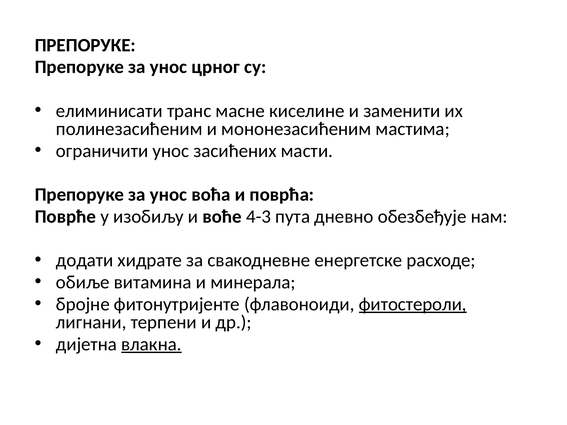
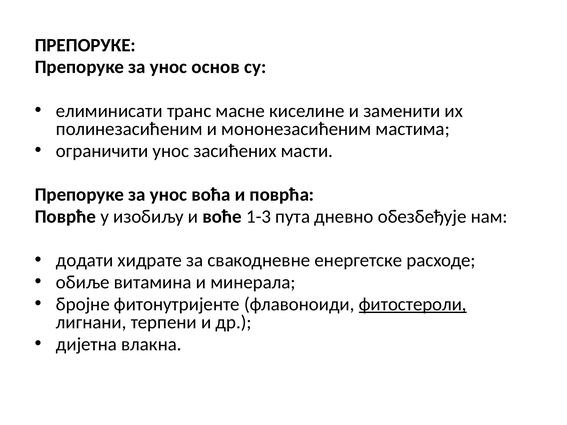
црног: црног -> основ
4-3: 4-3 -> 1-3
влакна underline: present -> none
